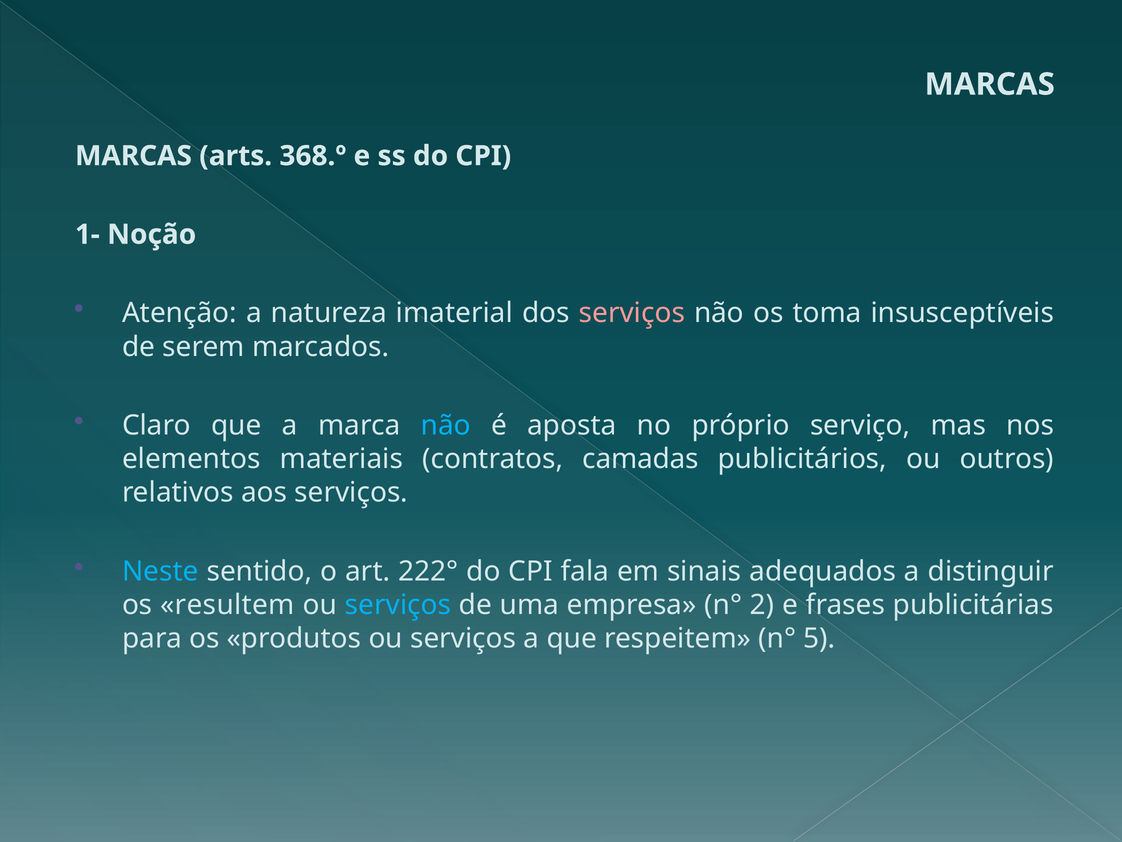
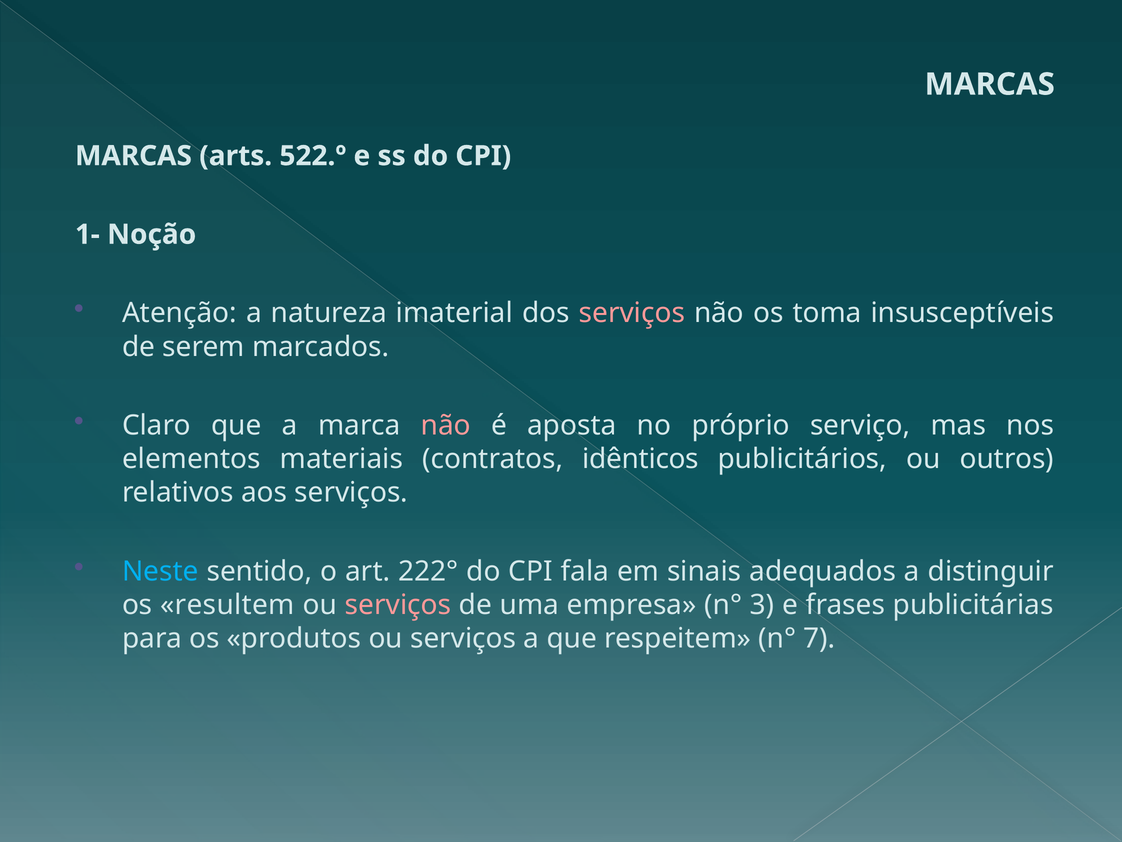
368.º: 368.º -> 522.º
não at (446, 425) colour: light blue -> pink
camadas: camadas -> idênticos
serviços at (398, 605) colour: light blue -> pink
2: 2 -> 3
5: 5 -> 7
